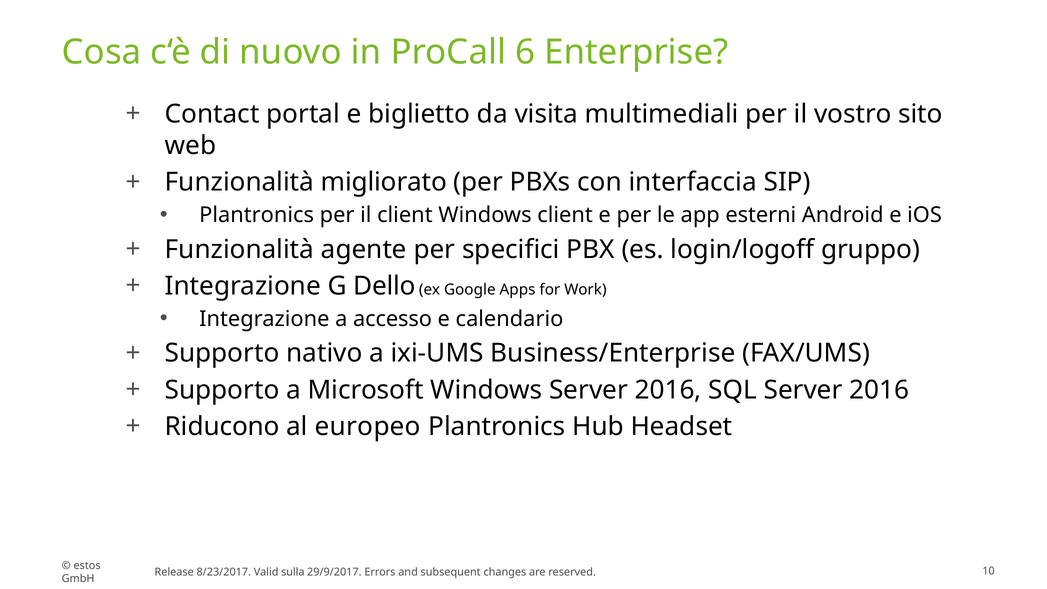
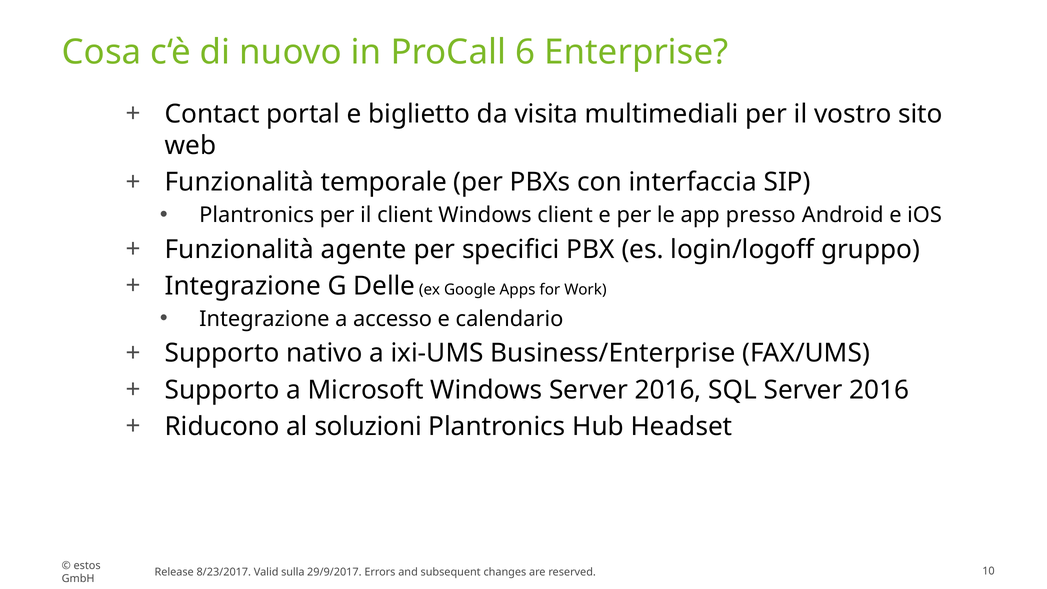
migliorato: migliorato -> temporale
esterni: esterni -> presso
Dello: Dello -> Delle
europeo: europeo -> soluzioni
